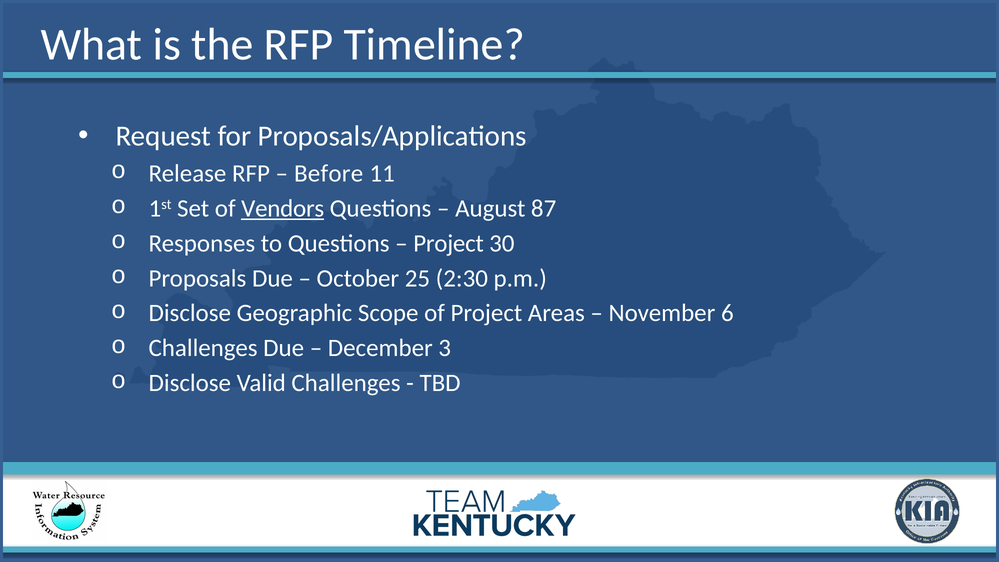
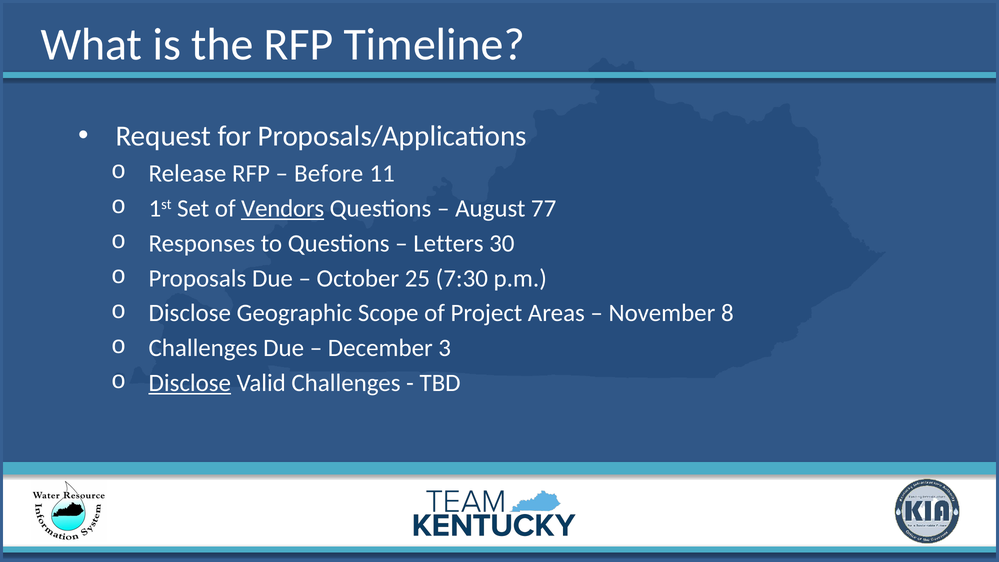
87: 87 -> 77
Project at (449, 243): Project -> Letters
2:30: 2:30 -> 7:30
6: 6 -> 8
Disclose at (190, 383) underline: none -> present
